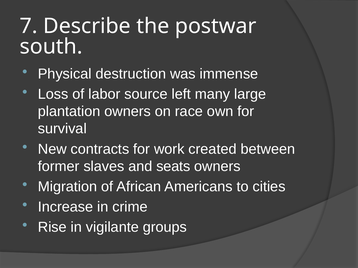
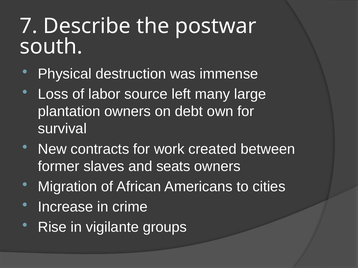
race: race -> debt
